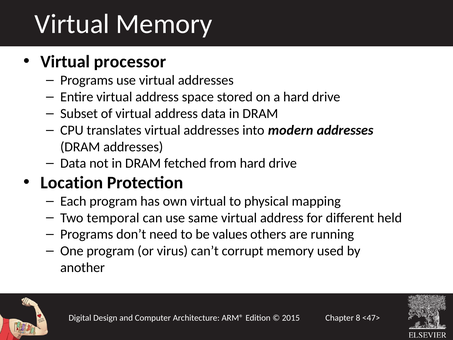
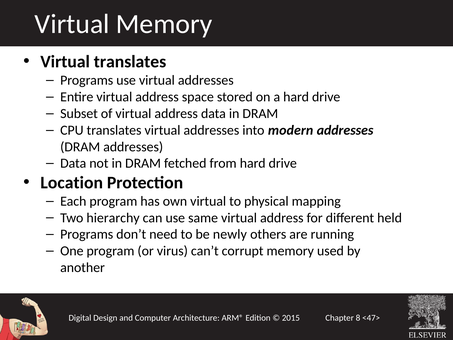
Virtual processor: processor -> translates
temporal: temporal -> hierarchy
values: values -> newly
